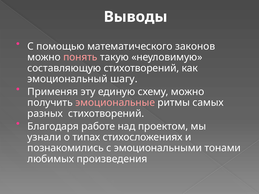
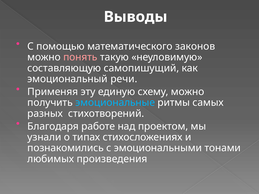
составляющую стихотворений: стихотворений -> самопишущий
шагу: шагу -> речи
эмоциональные colour: pink -> light blue
